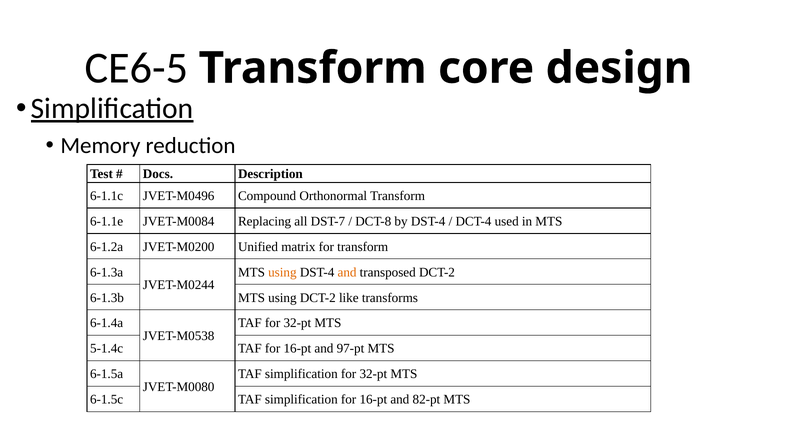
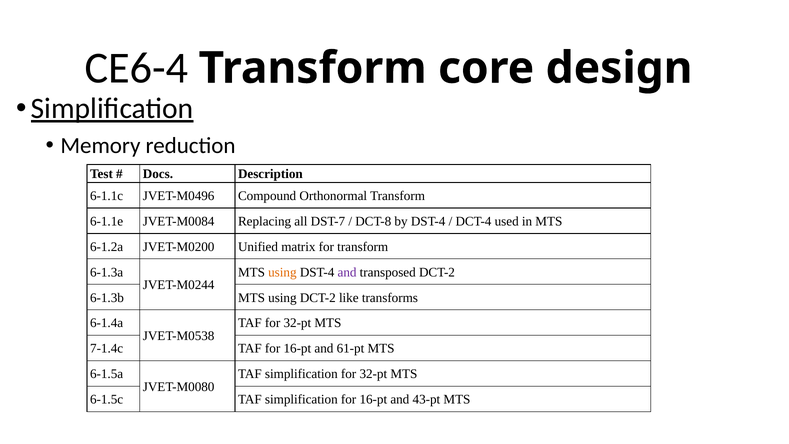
CE6-5: CE6-5 -> CE6-4
and at (347, 272) colour: orange -> purple
5-1.4c: 5-1.4c -> 7-1.4c
97-pt: 97-pt -> 61-pt
82-pt: 82-pt -> 43-pt
